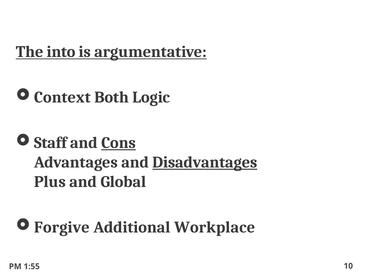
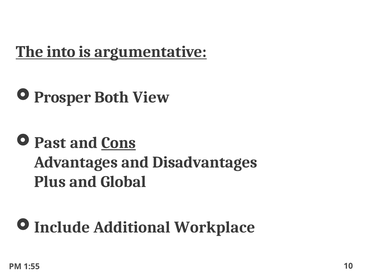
Context: Context -> Prosper
Logic: Logic -> View
Staff: Staff -> Past
Disadvantages underline: present -> none
Forgive: Forgive -> Include
